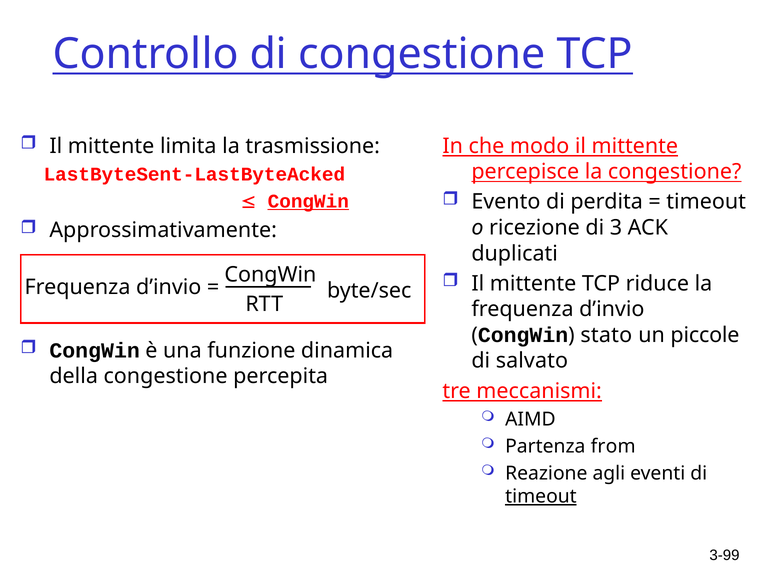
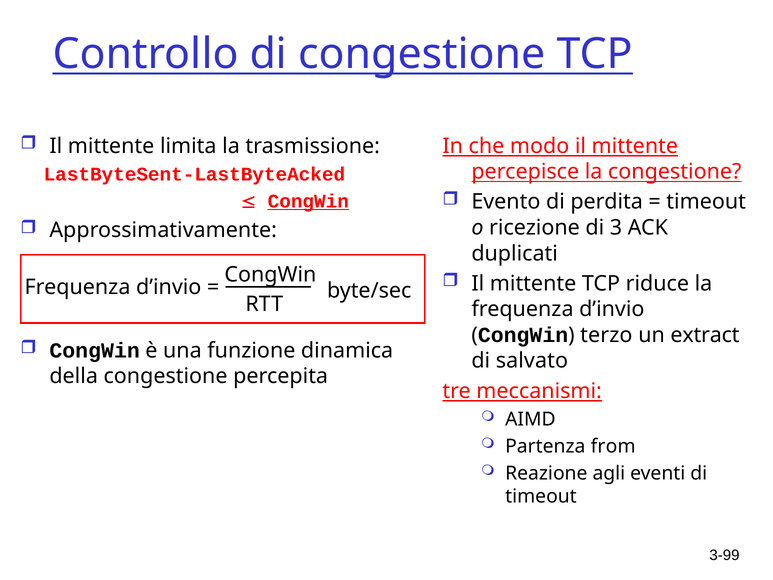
stato: stato -> terzo
piccole: piccole -> extract
timeout at (541, 496) underline: present -> none
